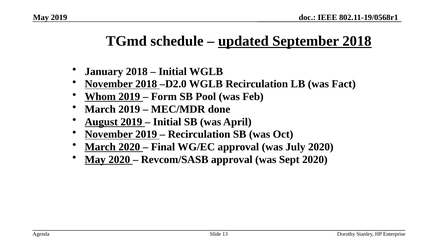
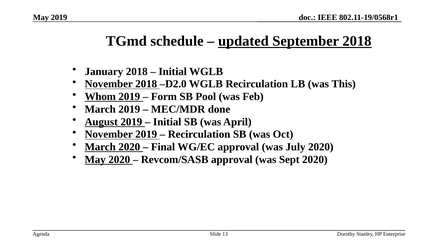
Fact: Fact -> This
